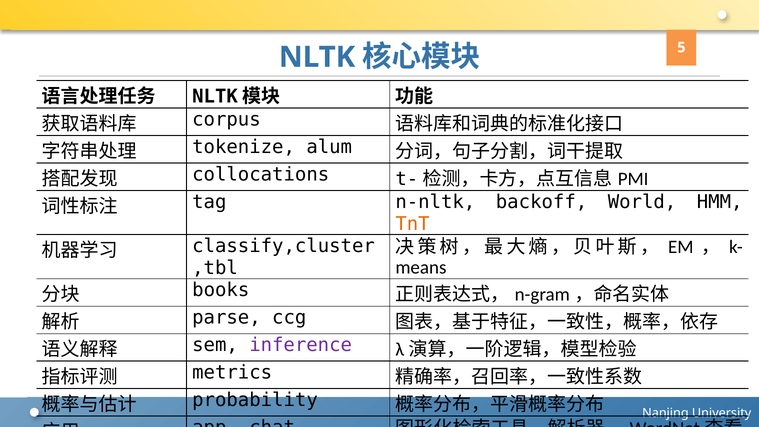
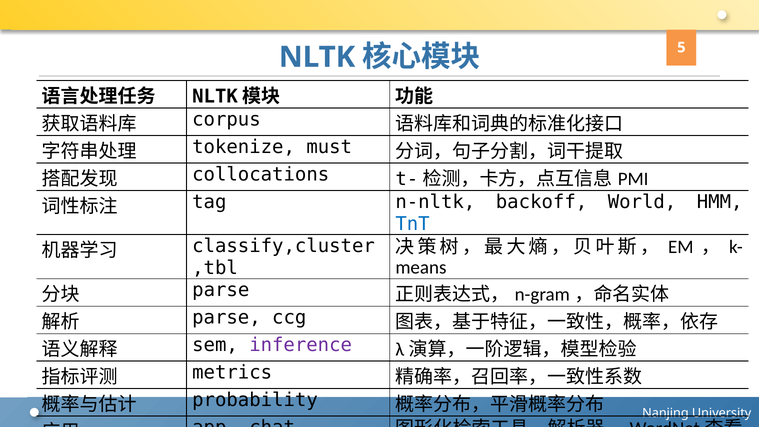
alum: alum -> must
TnT colour: orange -> blue
books at (221, 290): books -> parse
